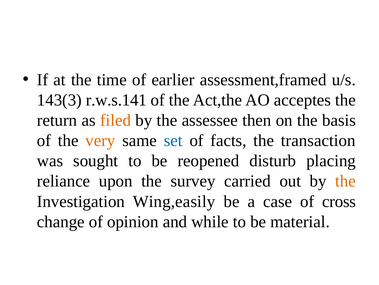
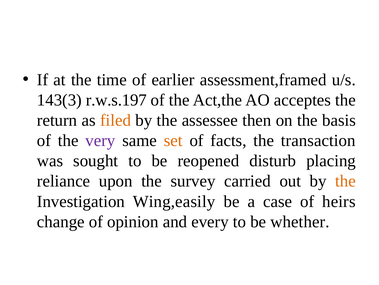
r.w.s.141: r.w.s.141 -> r.w.s.197
very colour: orange -> purple
set colour: blue -> orange
cross: cross -> heirs
while: while -> every
material: material -> whether
